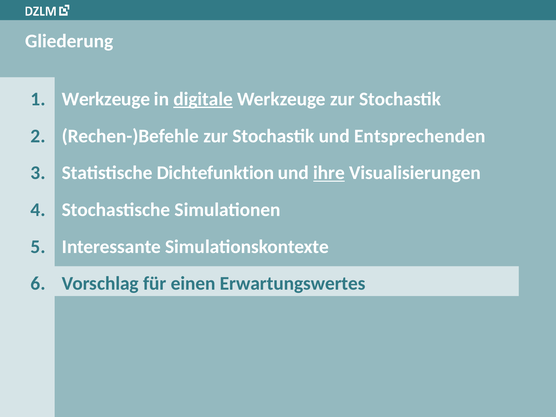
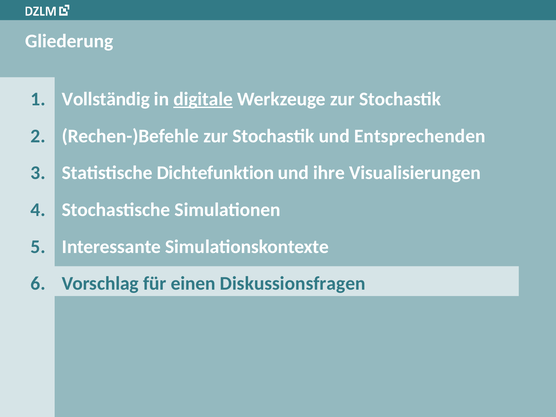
Werkzeuge at (106, 99): Werkzeuge -> Vollständig
ihre underline: present -> none
Erwartungswertes: Erwartungswertes -> Diskussionsfragen
